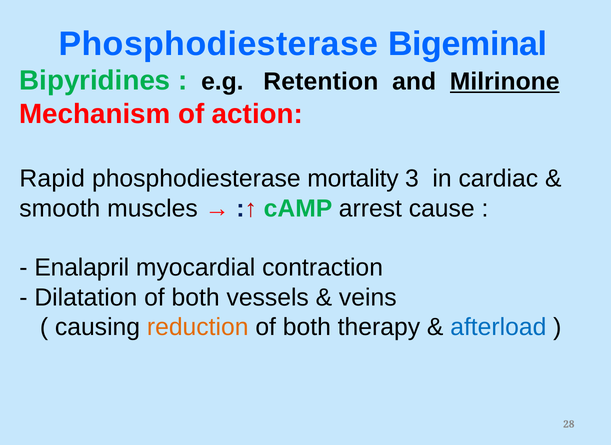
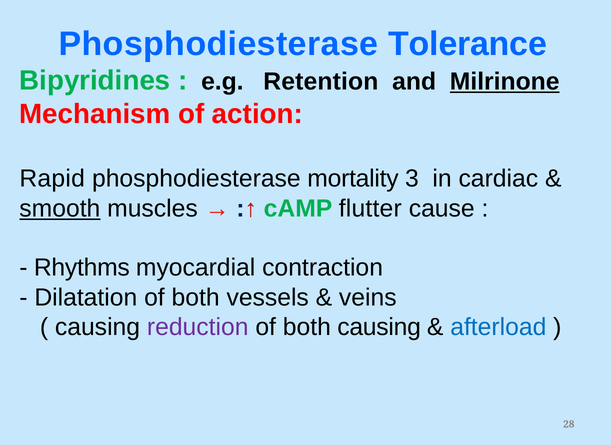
Bigeminal: Bigeminal -> Tolerance
smooth underline: none -> present
arrest: arrest -> flutter
Enalapril: Enalapril -> Rhythms
reduction colour: orange -> purple
both therapy: therapy -> causing
